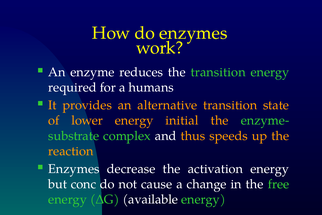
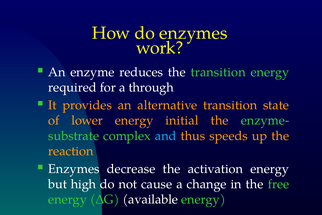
humans: humans -> through
and colour: white -> light blue
conc: conc -> high
